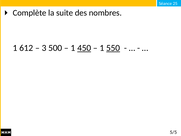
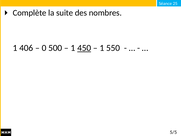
612: 612 -> 406
3: 3 -> 0
550 underline: present -> none
